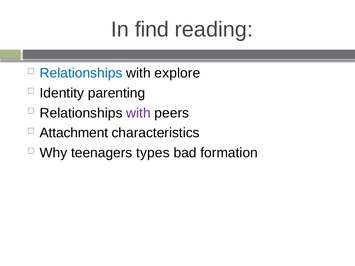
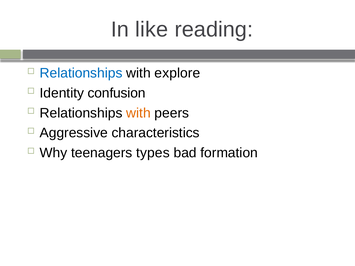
find: find -> like
parenting: parenting -> confusion
with at (138, 113) colour: purple -> orange
Attachment: Attachment -> Aggressive
